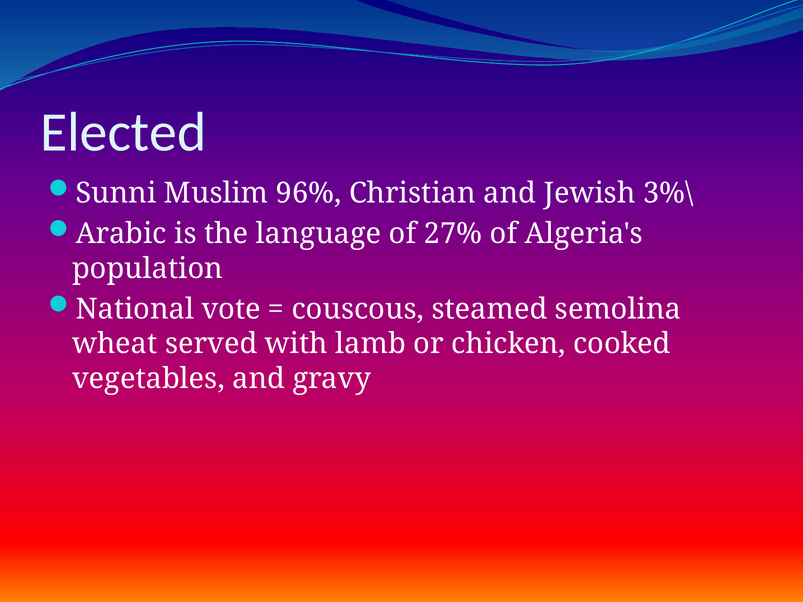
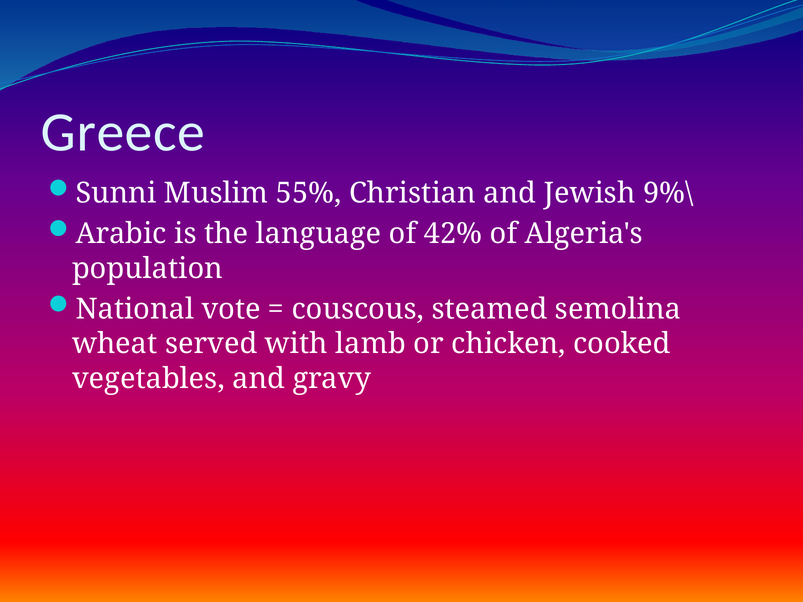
Elected: Elected -> Greece
96%: 96% -> 55%
3%\: 3%\ -> 9%\
27%: 27% -> 42%
